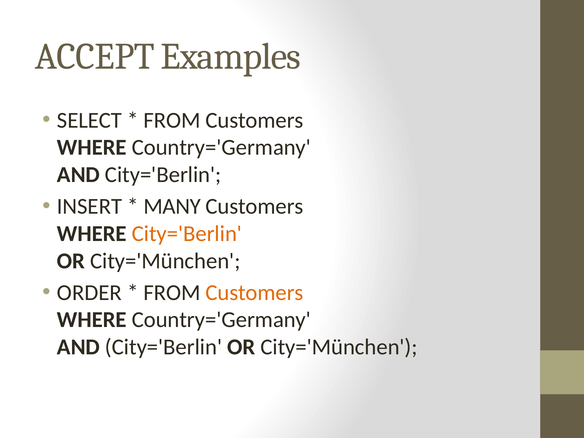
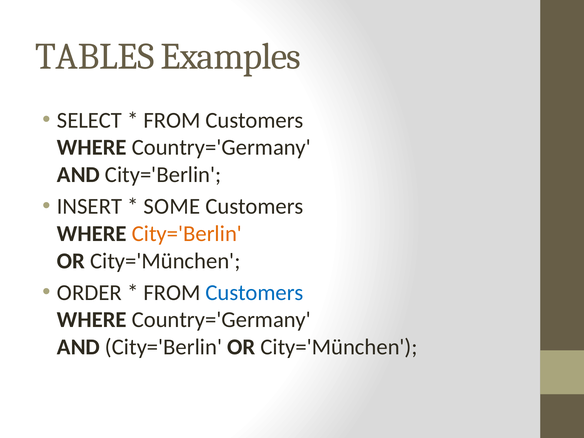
ACCEPT: ACCEPT -> TABLES
MANY: MANY -> SOME
Customers at (254, 293) colour: orange -> blue
